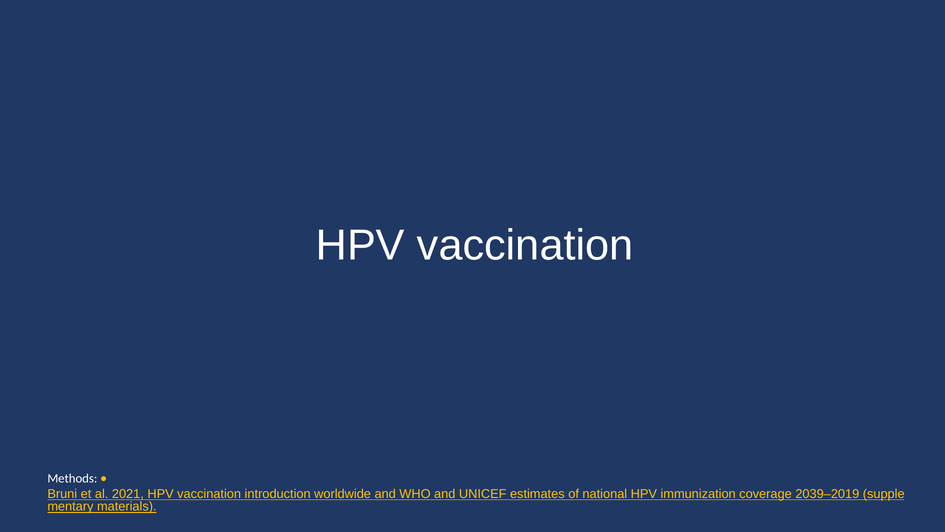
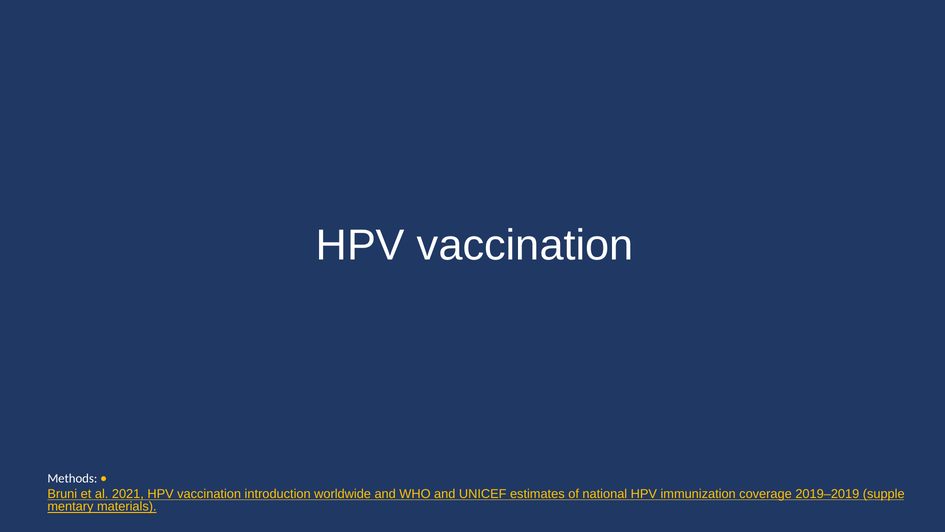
2039–2019: 2039–2019 -> 2019–2019
